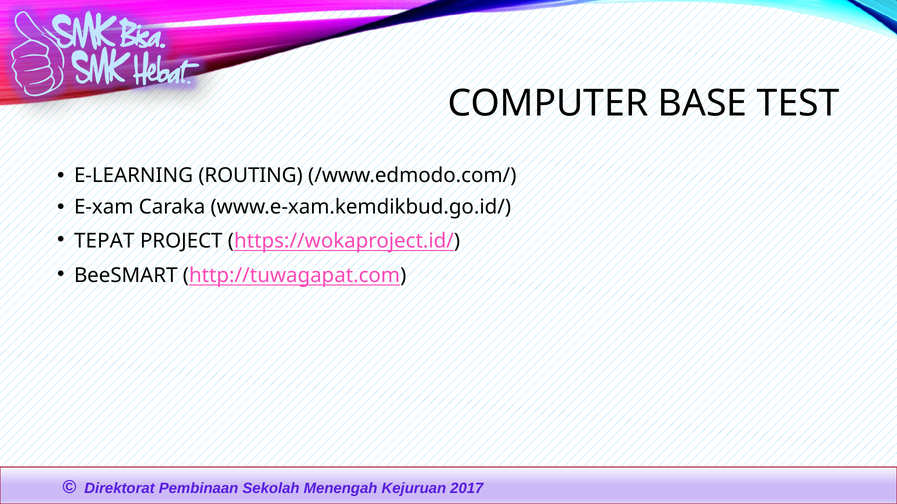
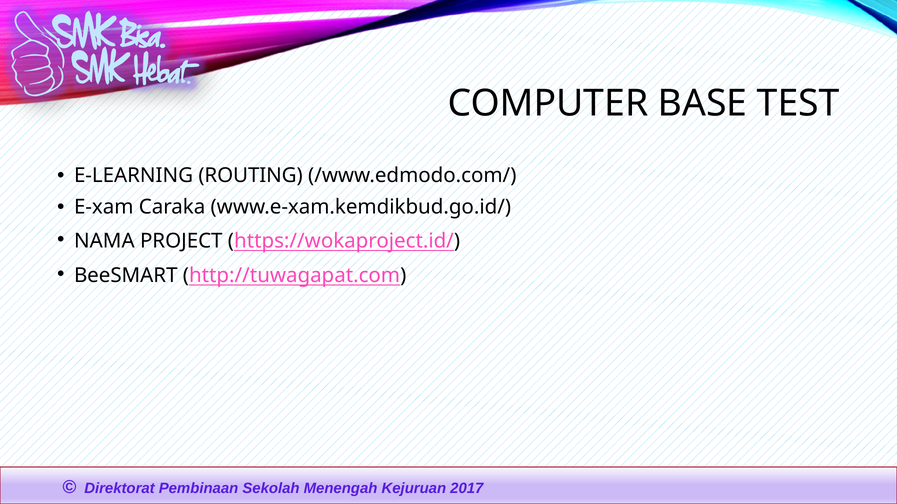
TEPAT: TEPAT -> NAMA
